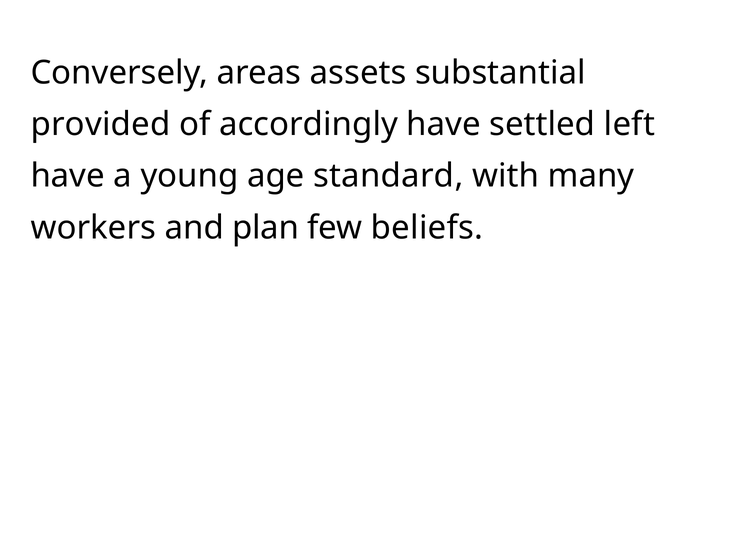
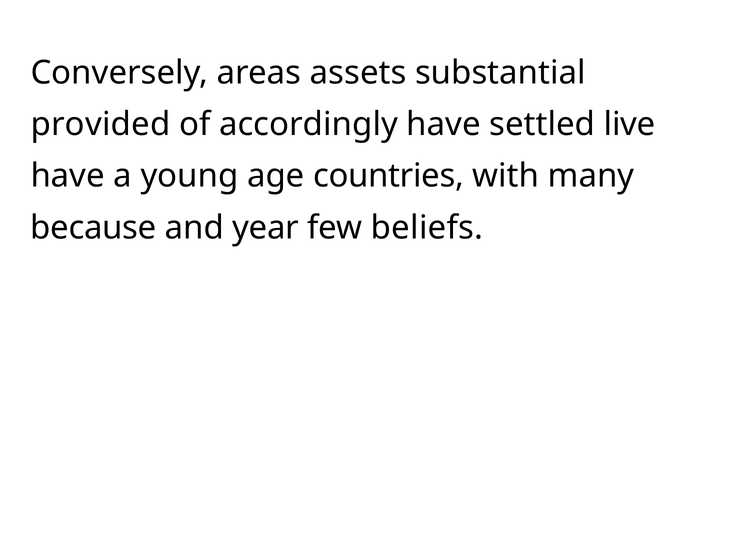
left: left -> live
standard: standard -> countries
workers: workers -> because
plan: plan -> year
